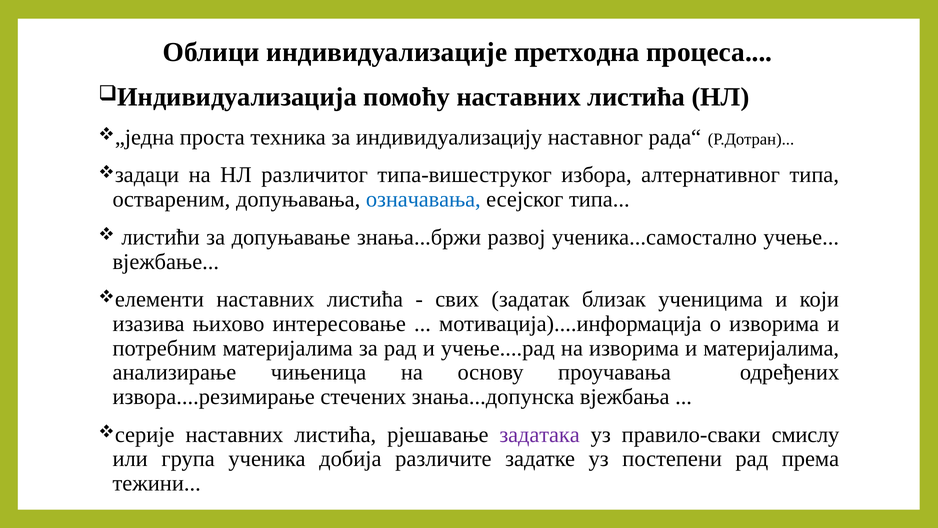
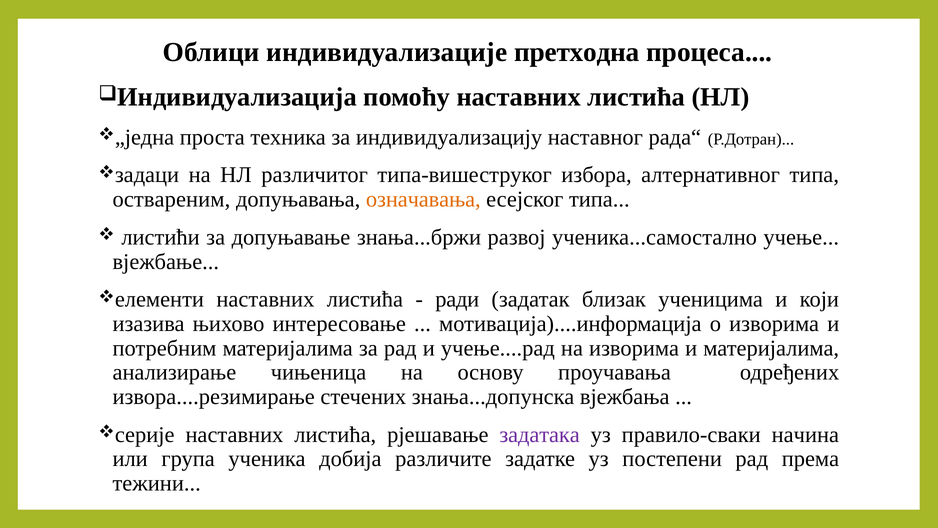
означавања colour: blue -> orange
свих: свих -> ради
смислу: смислу -> начина
